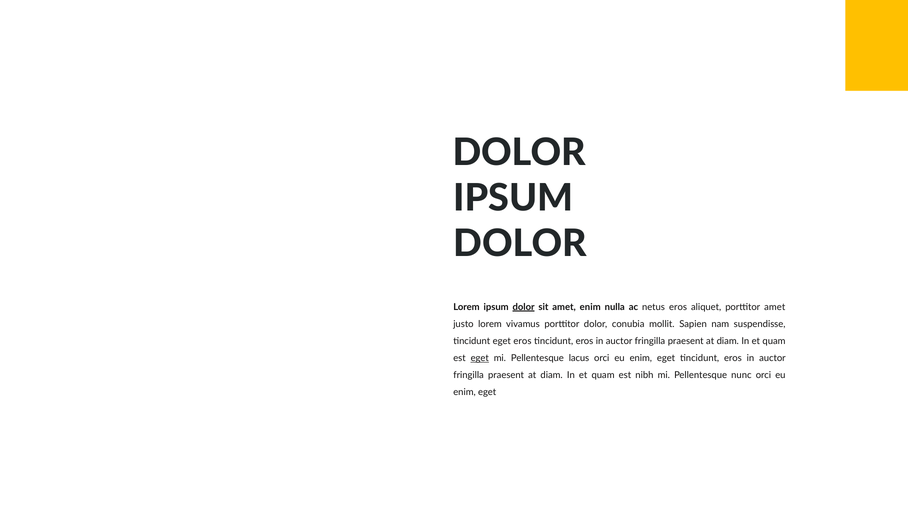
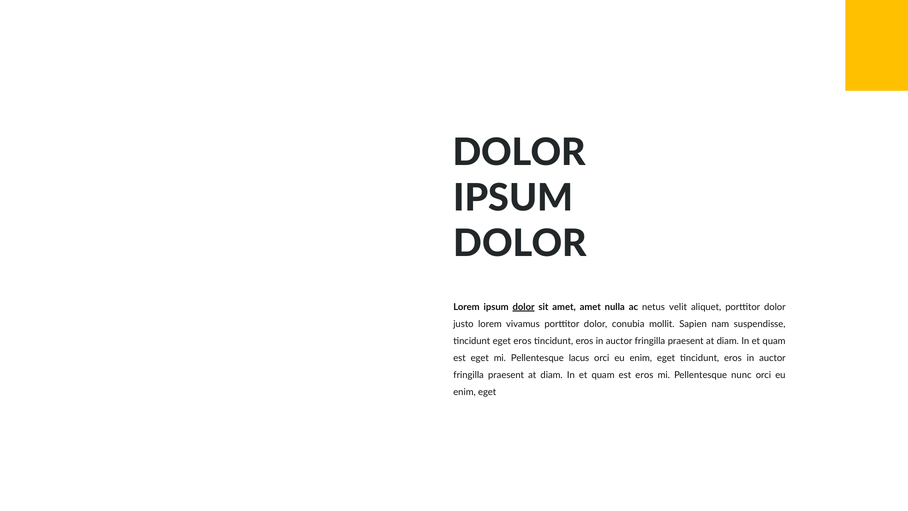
amet enim: enim -> amet
netus eros: eros -> velit
aliquet porttitor amet: amet -> dolor
eget at (480, 358) underline: present -> none
est nibh: nibh -> eros
